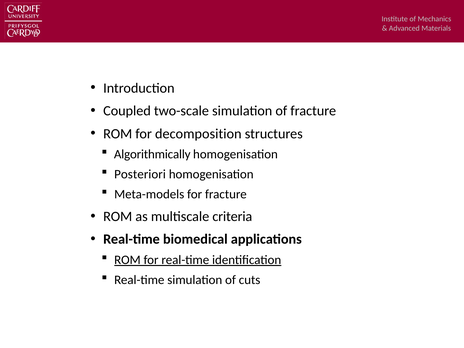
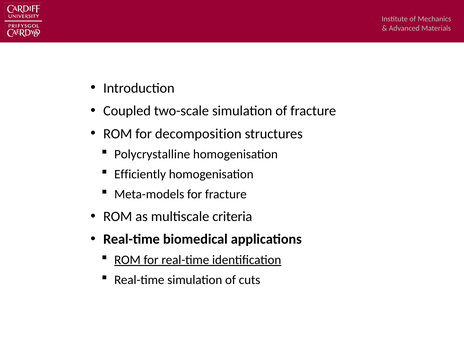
Algorithmically: Algorithmically -> Polycrystalline
Posteriori: Posteriori -> Efficiently
